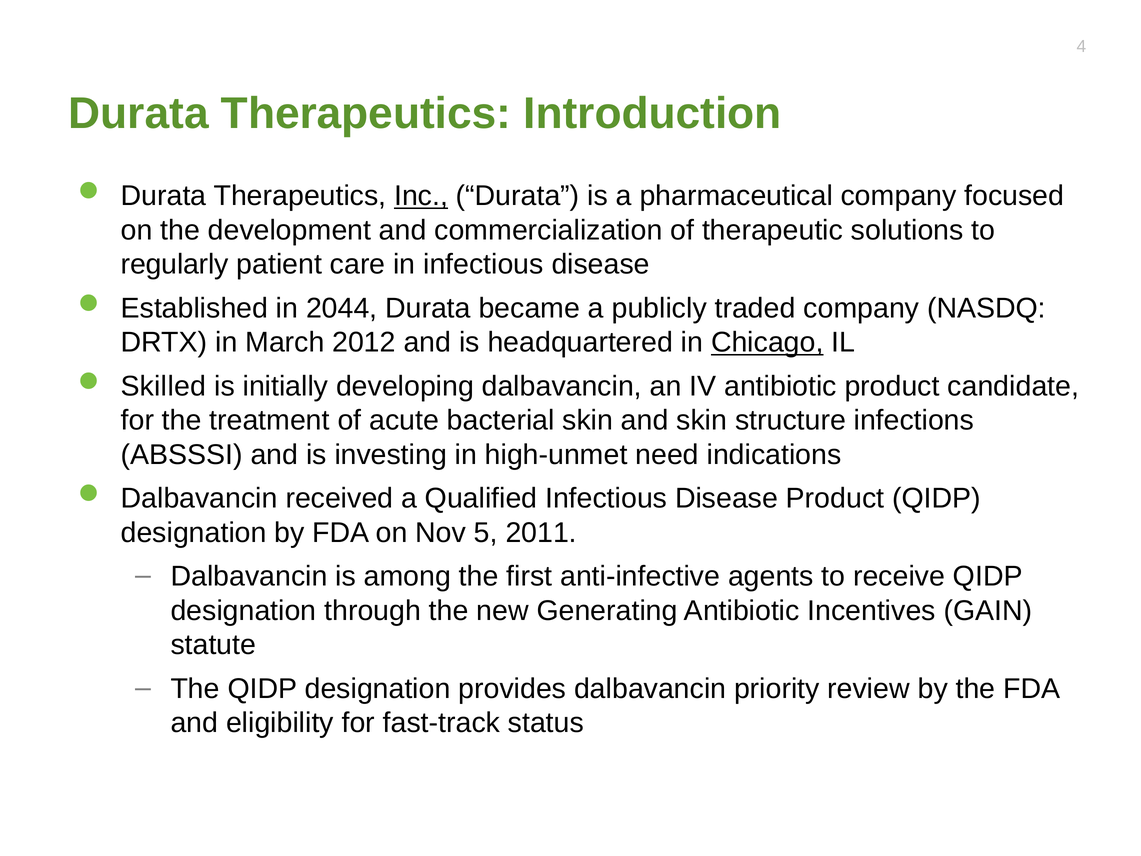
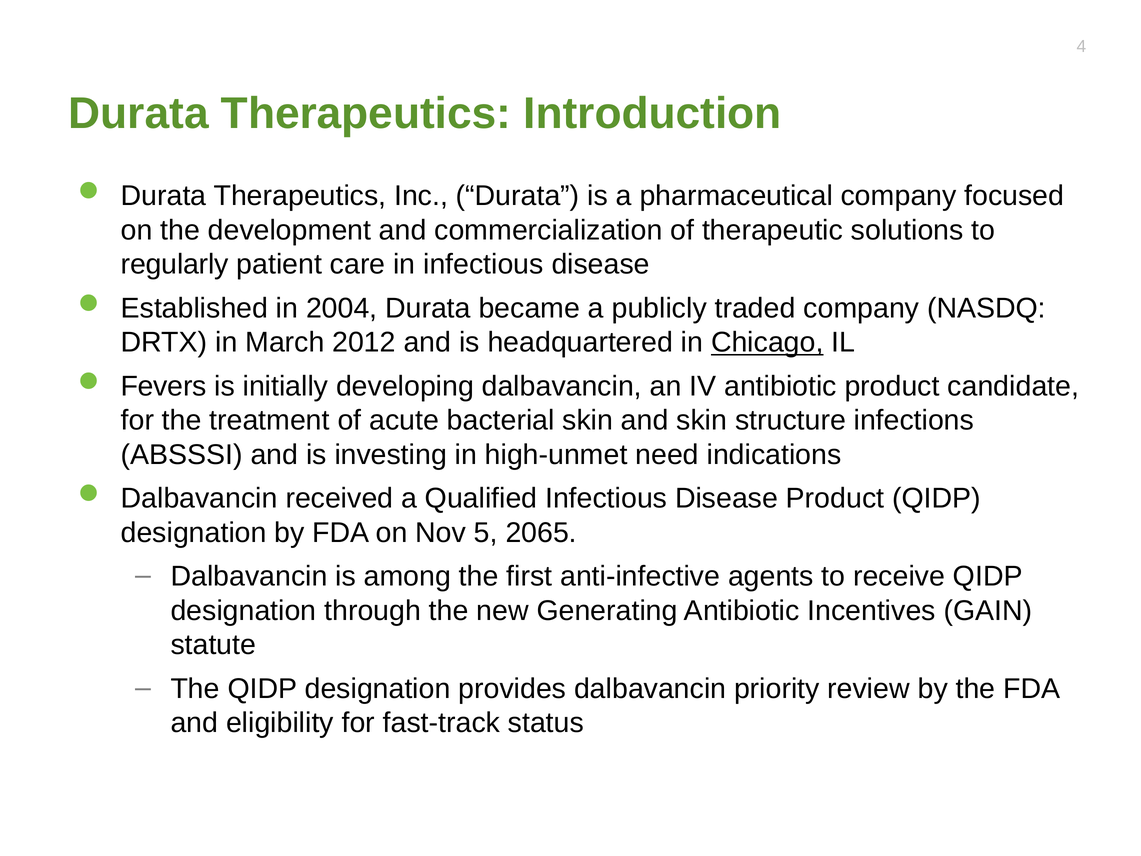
Inc underline: present -> none
2044: 2044 -> 2004
Skilled: Skilled -> Fevers
2011: 2011 -> 2065
